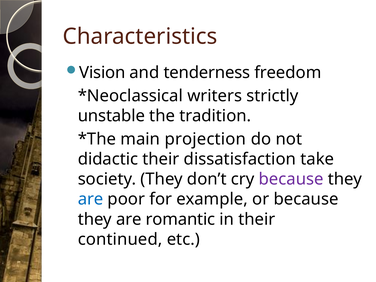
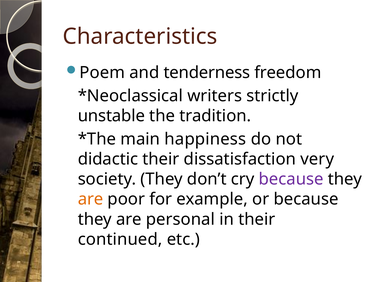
Vision: Vision -> Poem
projection: projection -> happiness
take: take -> very
are at (91, 199) colour: blue -> orange
romantic: romantic -> personal
